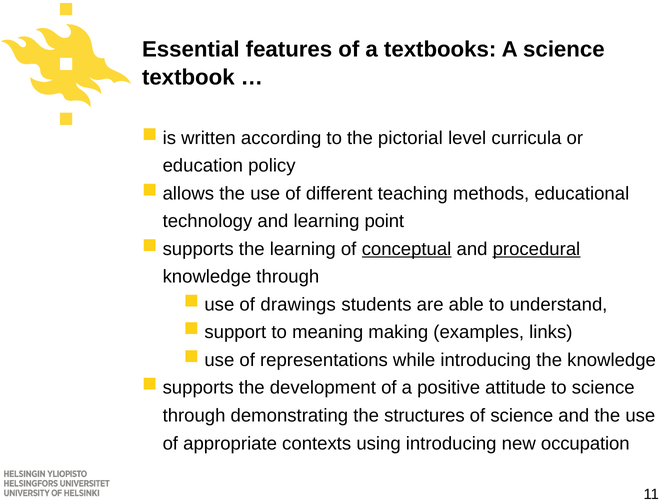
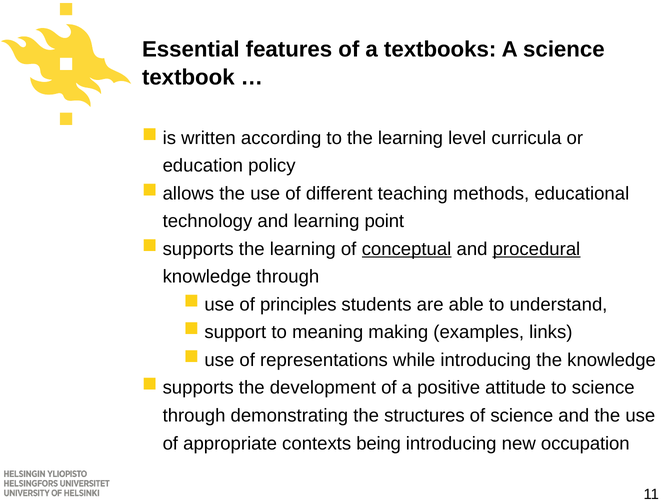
to the pictorial: pictorial -> learning
drawings: drawings -> principles
using: using -> being
